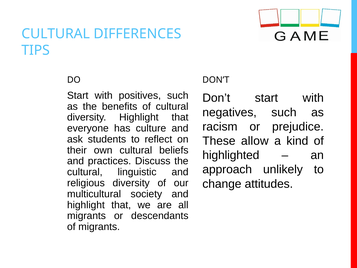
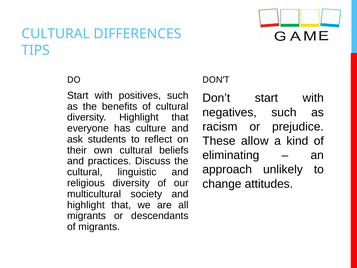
highlighted: highlighted -> eliminating
